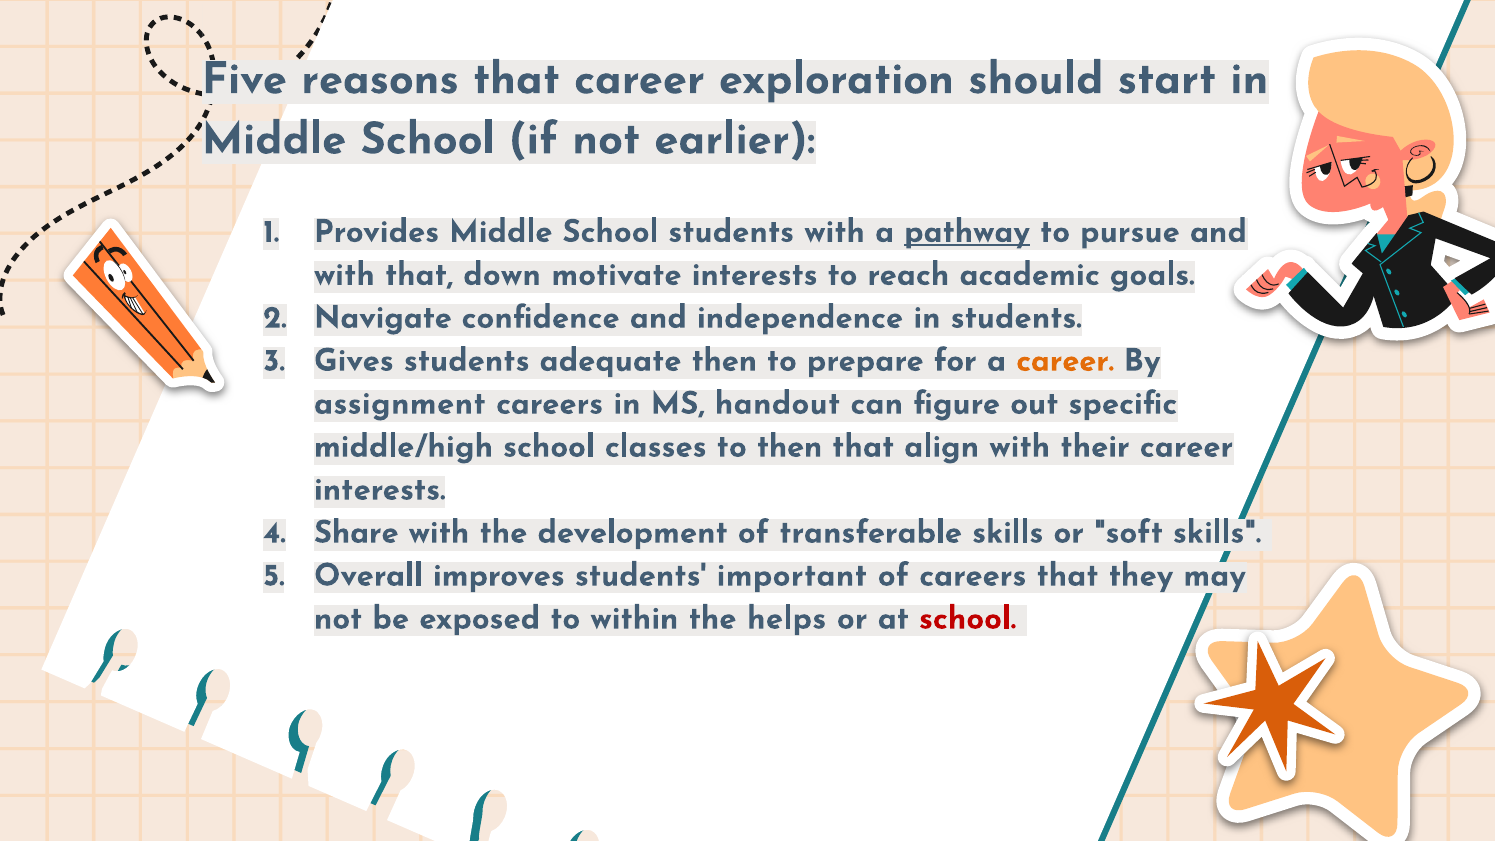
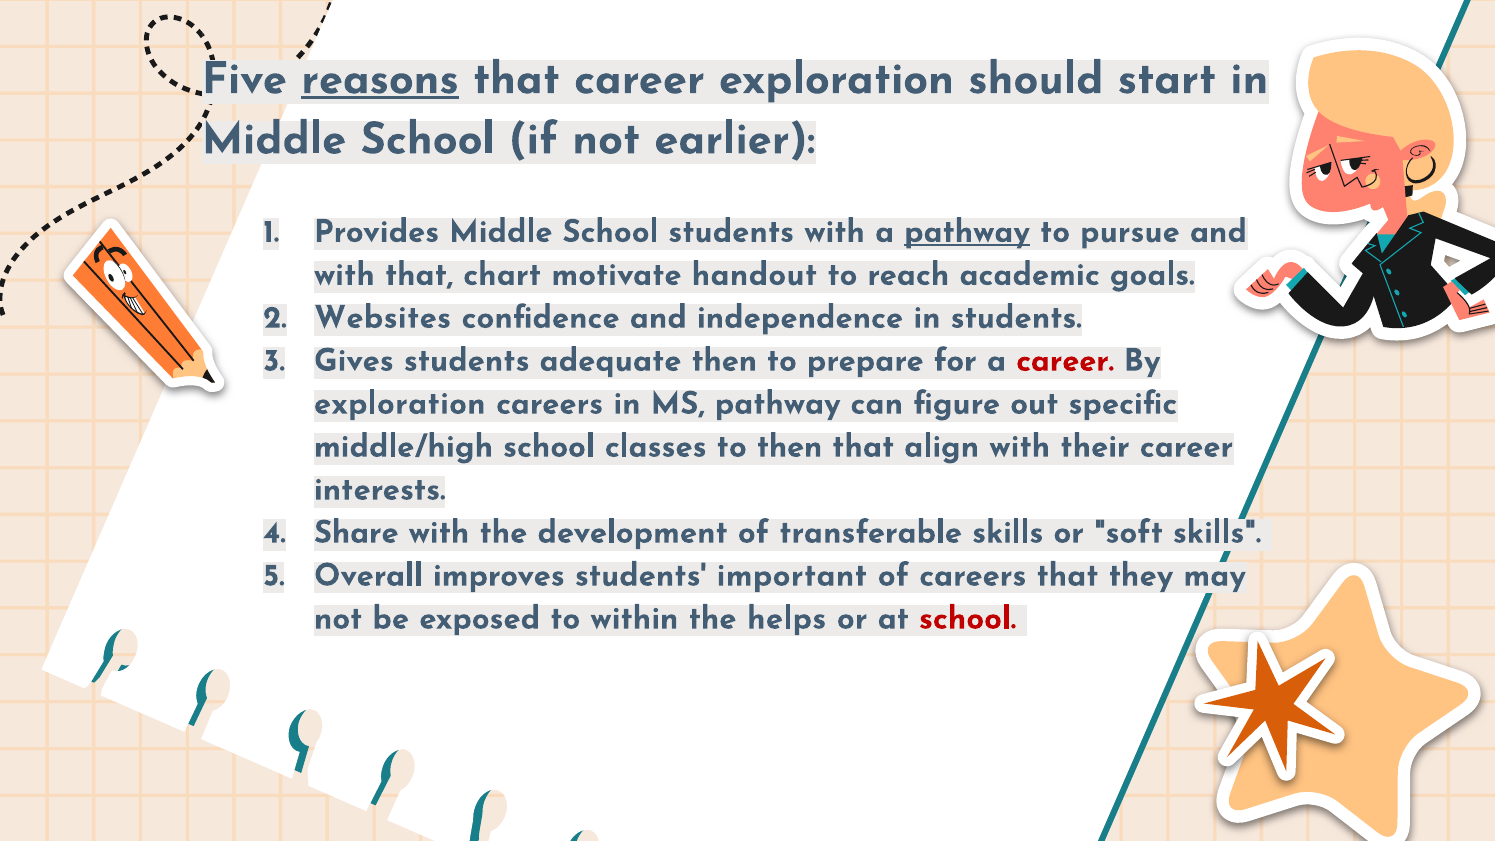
reasons underline: none -> present
down: down -> chart
motivate interests: interests -> handout
Navigate: Navigate -> Websites
career at (1065, 360) colour: orange -> red
assignment at (400, 403): assignment -> exploration
MS handout: handout -> pathway
